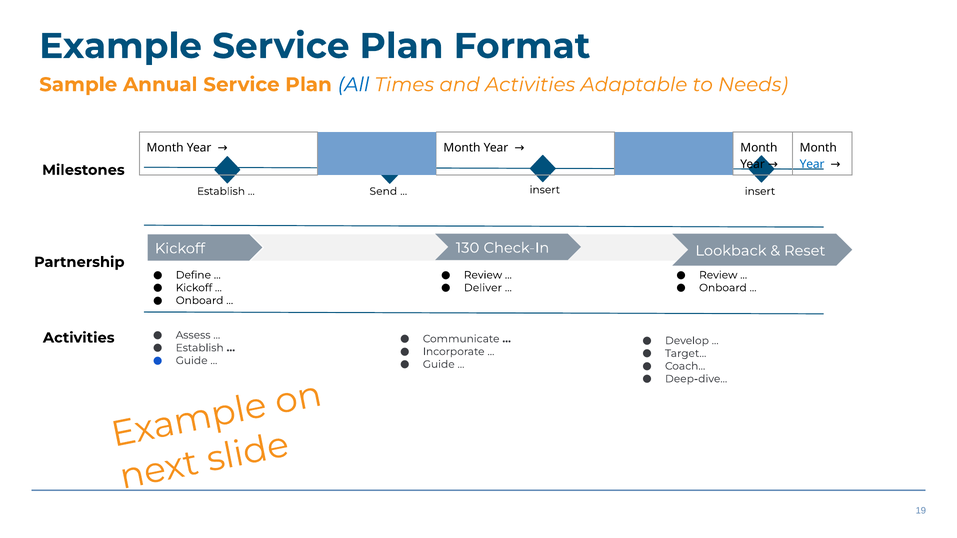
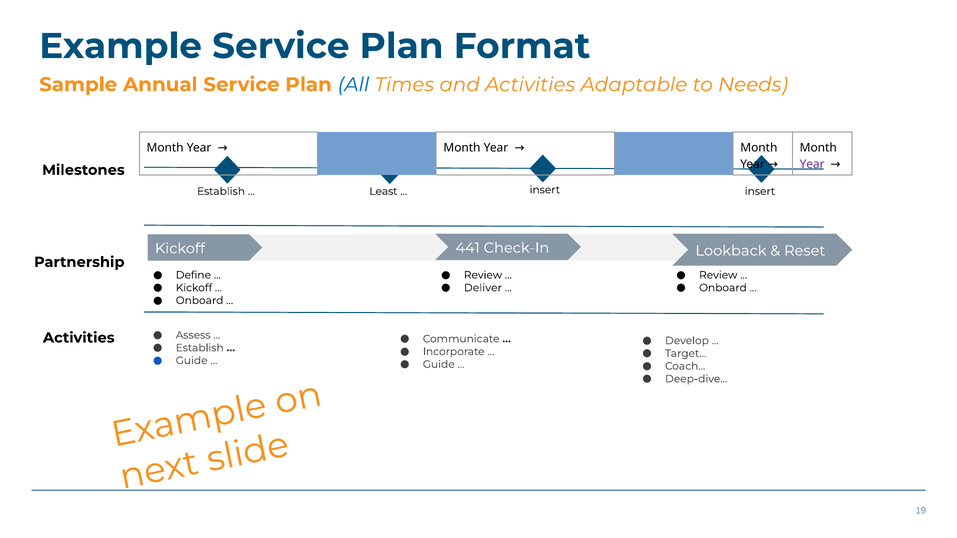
Year at (812, 164) colour: blue -> purple
Send: Send -> Least
130: 130 -> 441
